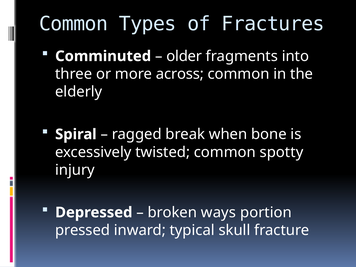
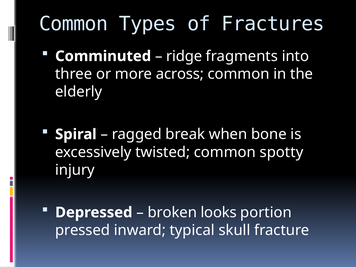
older: older -> ridge
ways: ways -> looks
